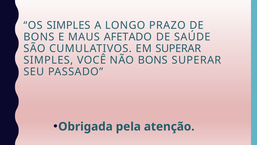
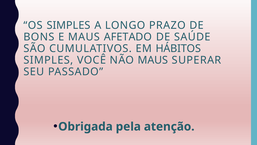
EM SUPERAR: SUPERAR -> HÁBITOS
NÃO BONS: BONS -> MAUS
